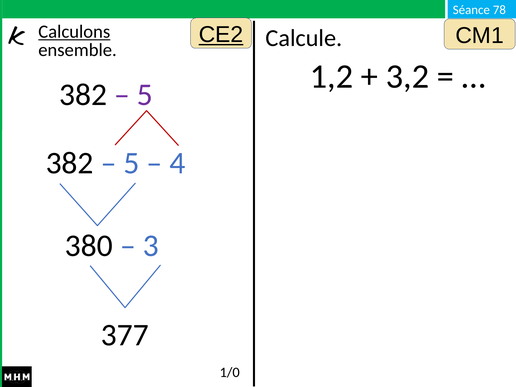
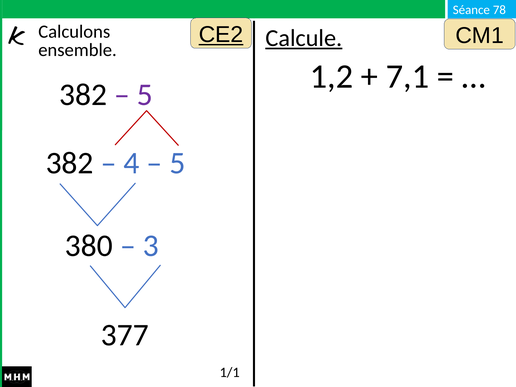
Calculons underline: present -> none
Calcule underline: none -> present
3,2: 3,2 -> 7,1
5 at (131, 163): 5 -> 4
4 at (177, 163): 4 -> 5
1/0: 1/0 -> 1/1
